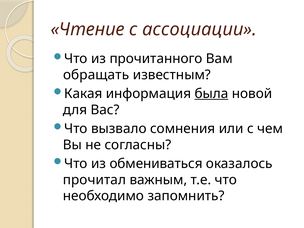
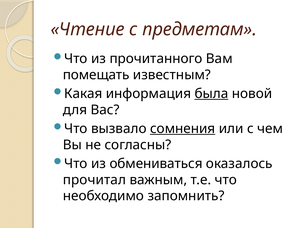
ассоциации: ассоциации -> предметам
обращать: обращать -> помещать
сомнения underline: none -> present
